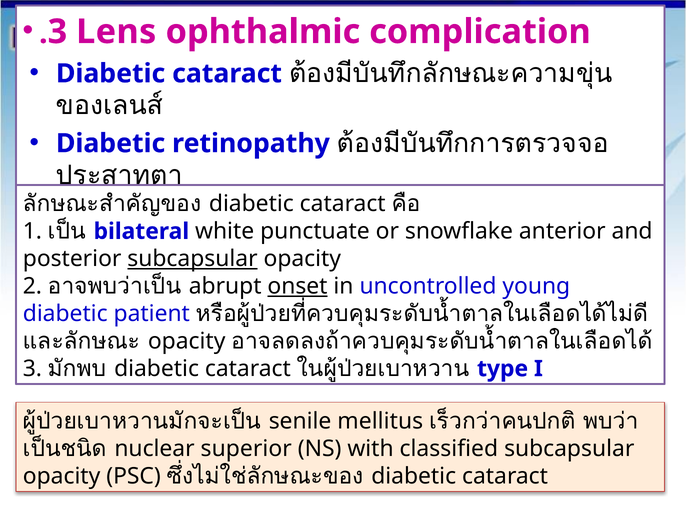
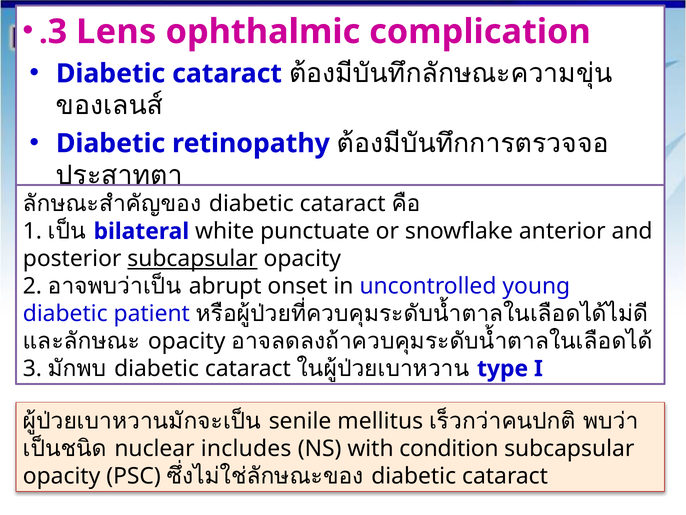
onset underline: present -> none
superior: superior -> includes
classified: classified -> condition
